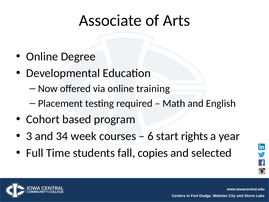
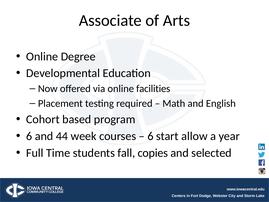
training: training -> facilities
3 at (29, 136): 3 -> 6
34: 34 -> 44
rights: rights -> allow
